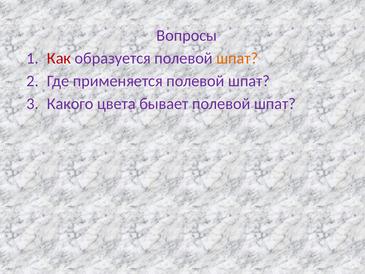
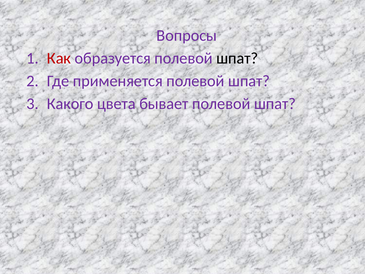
шпат at (237, 58) colour: orange -> black
